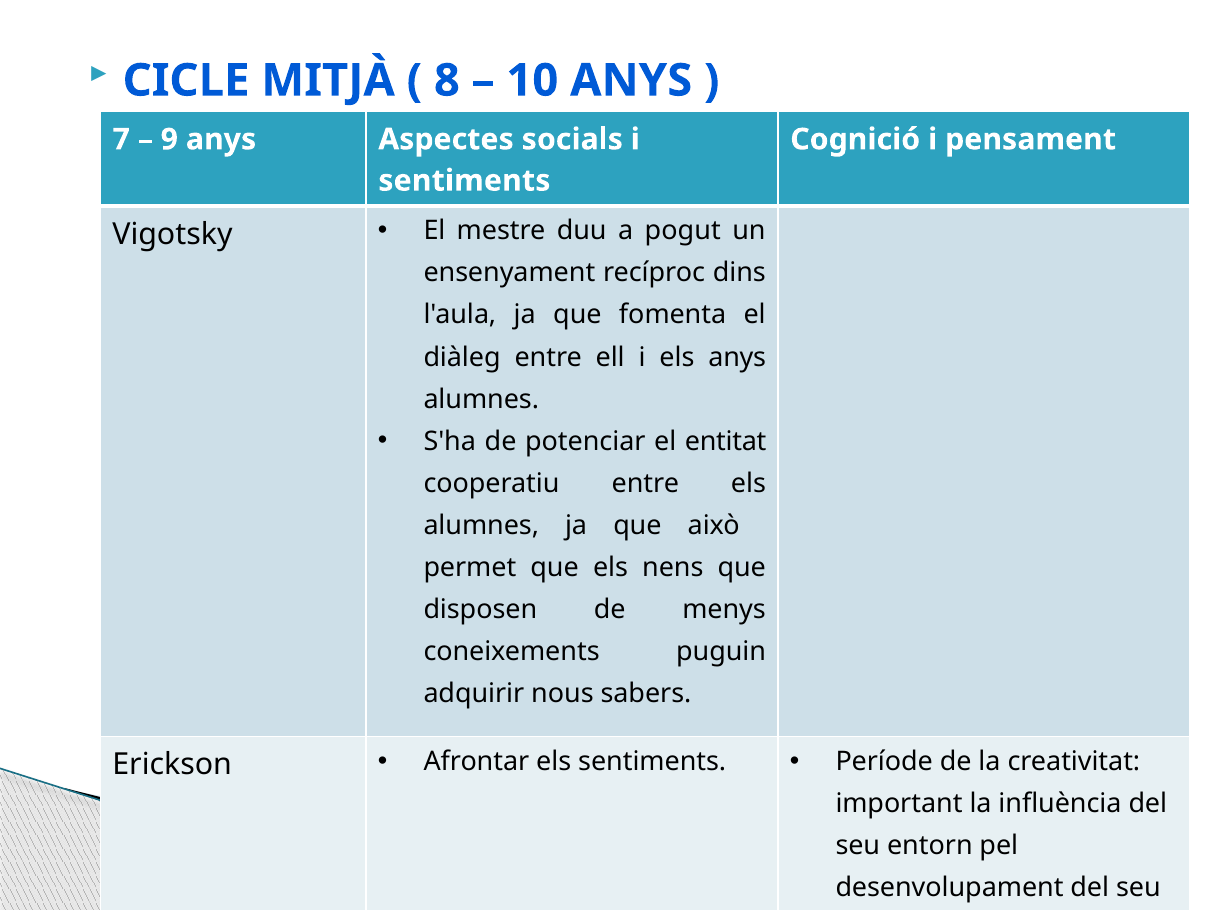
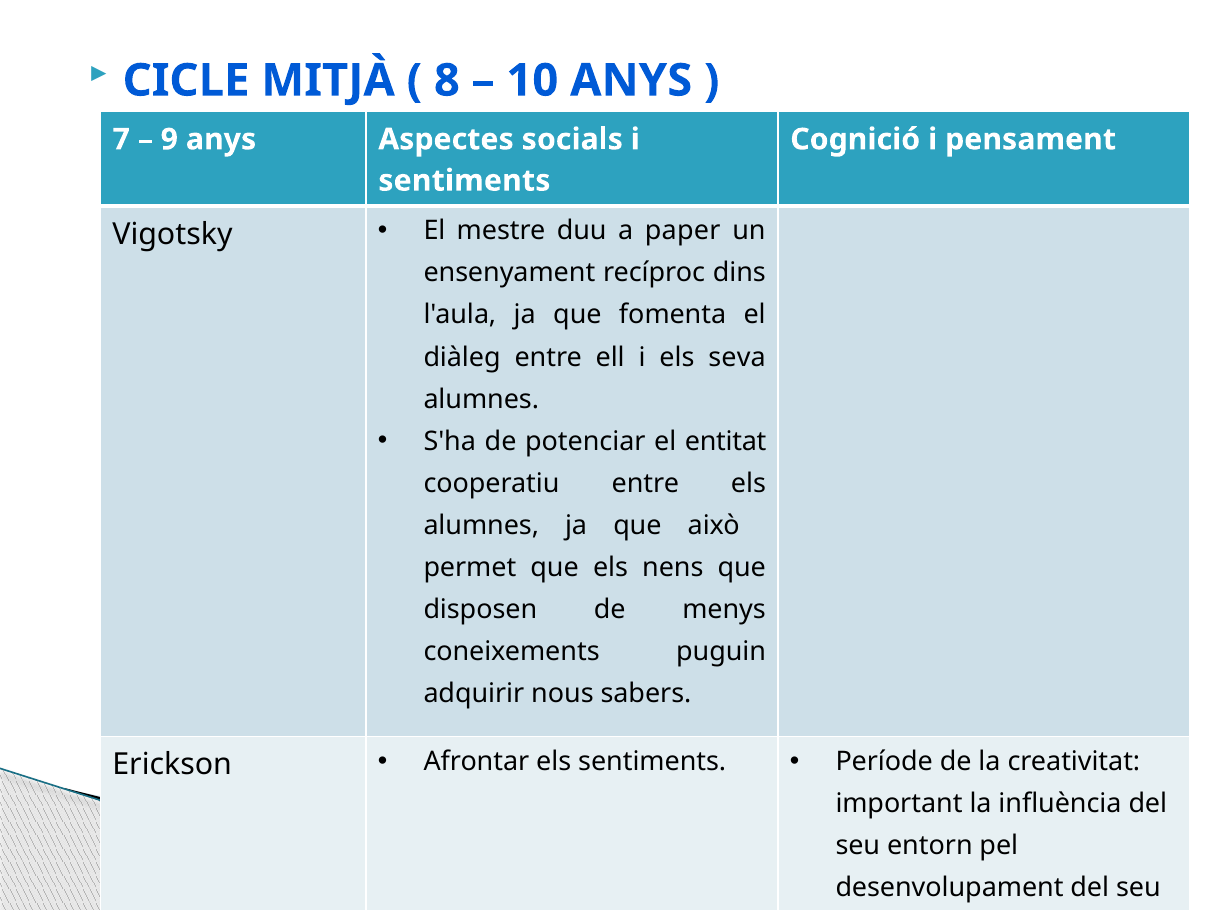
pogut: pogut -> paper
els anys: anys -> seva
